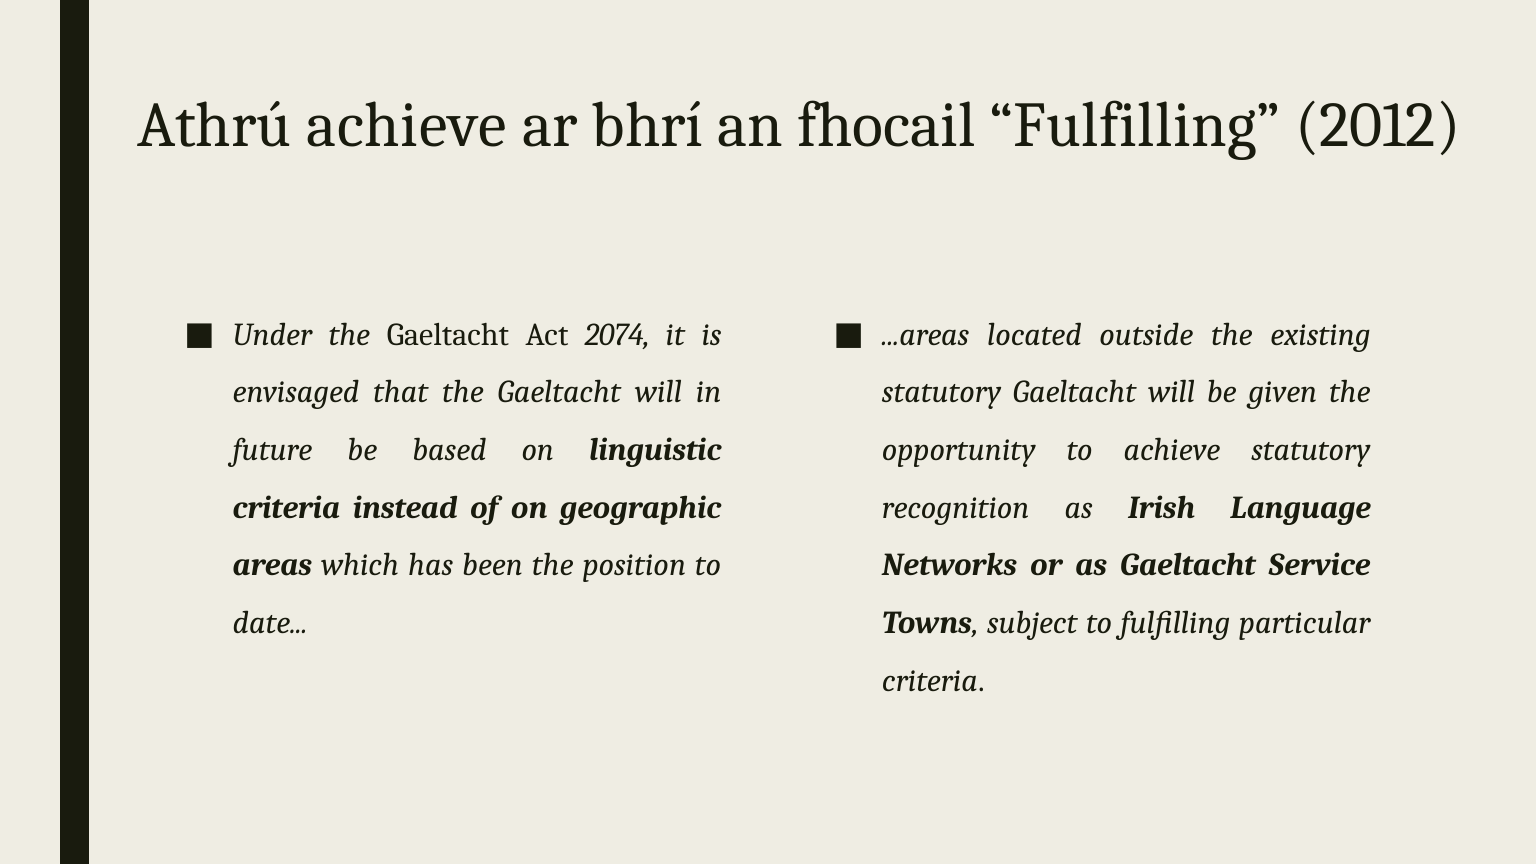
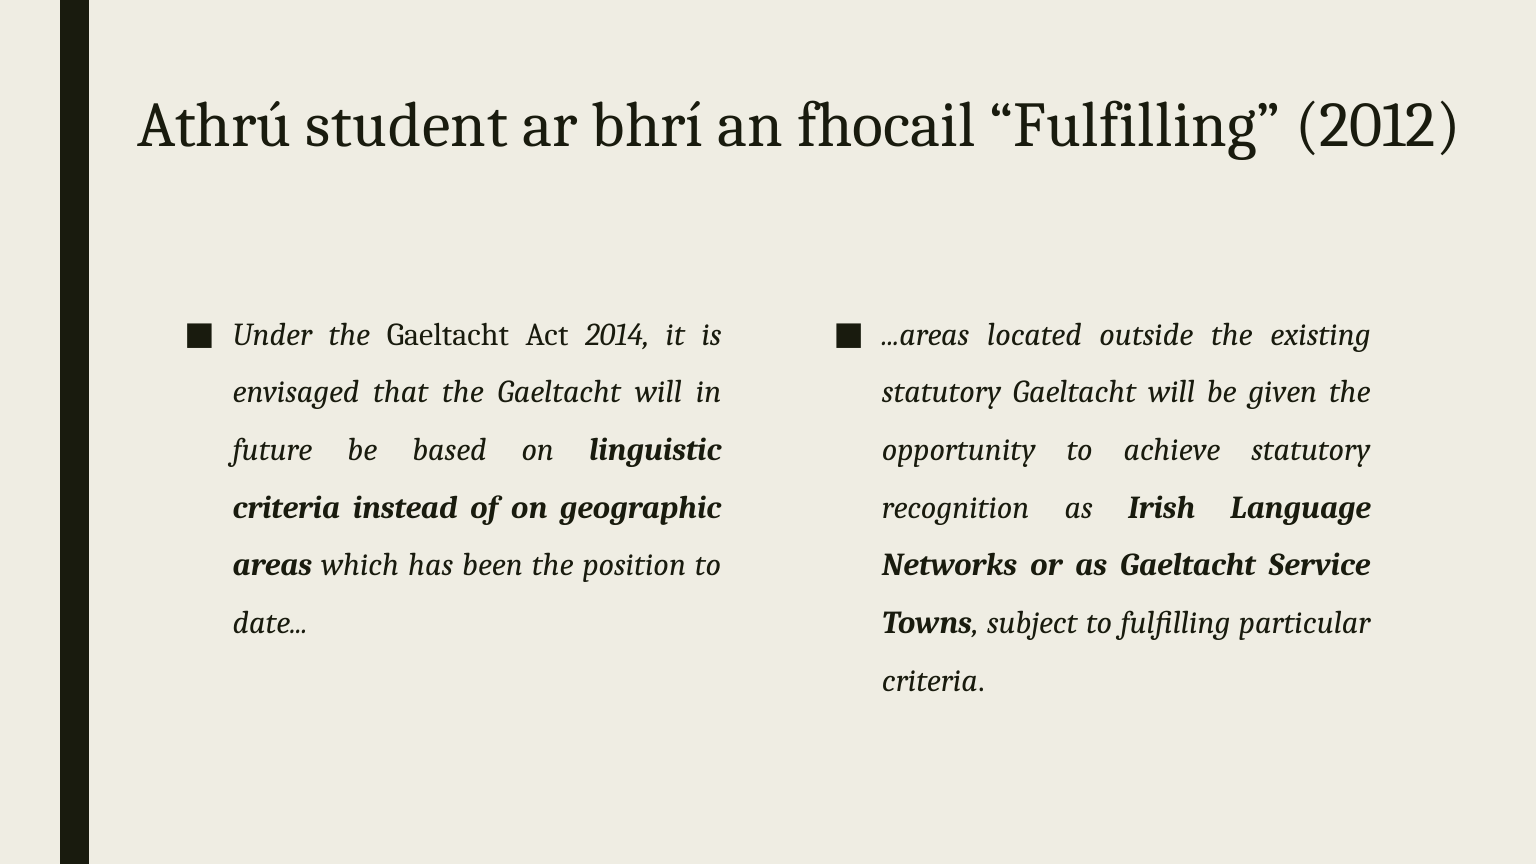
Athrú achieve: achieve -> student
2074: 2074 -> 2014
